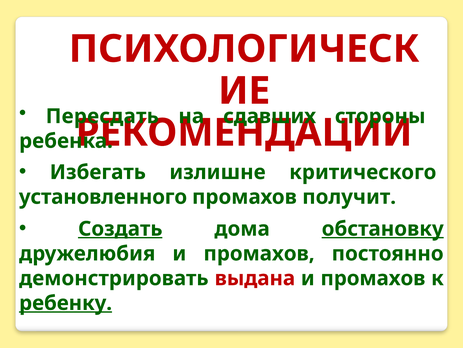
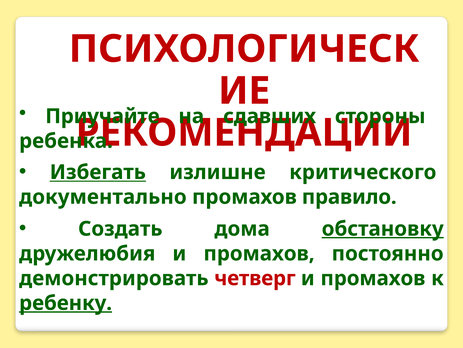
Пересдать: Пересдать -> Приучайте
Избегать underline: none -> present
установленного: установленного -> документально
получит: получит -> правило
Создать underline: present -> none
выдана: выдана -> четверг
